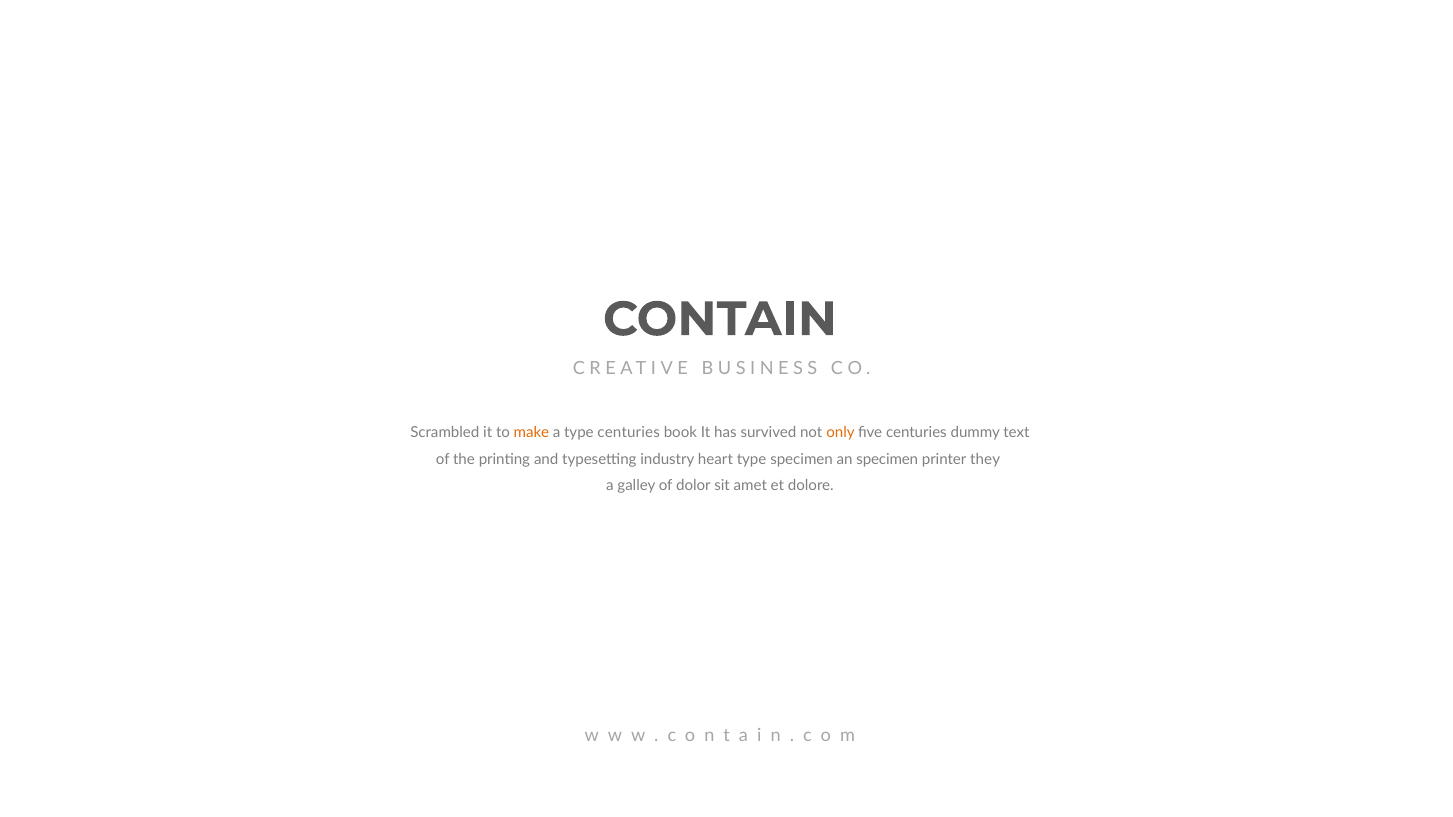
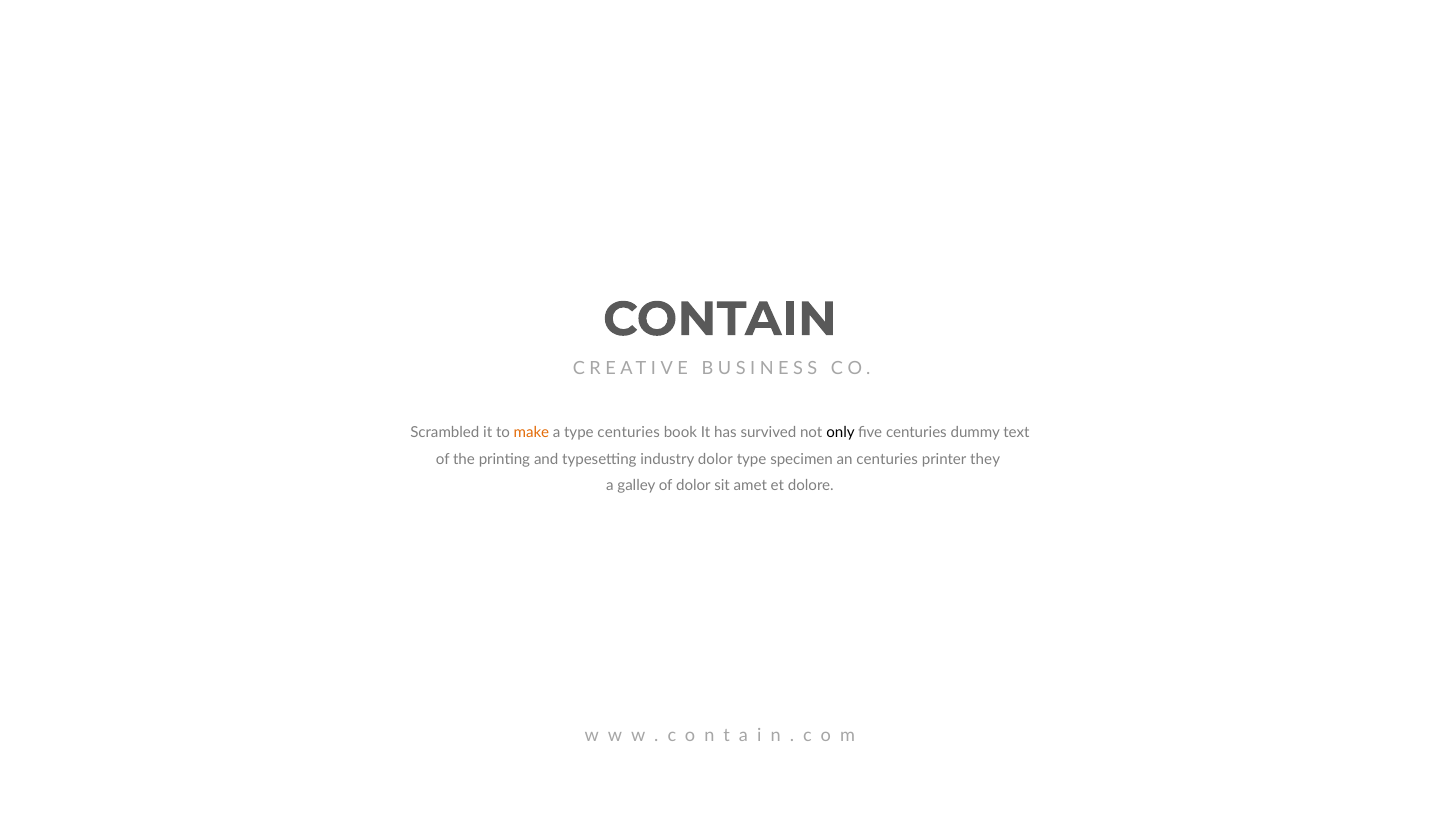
only colour: orange -> black
industry heart: heart -> dolor
an specimen: specimen -> centuries
